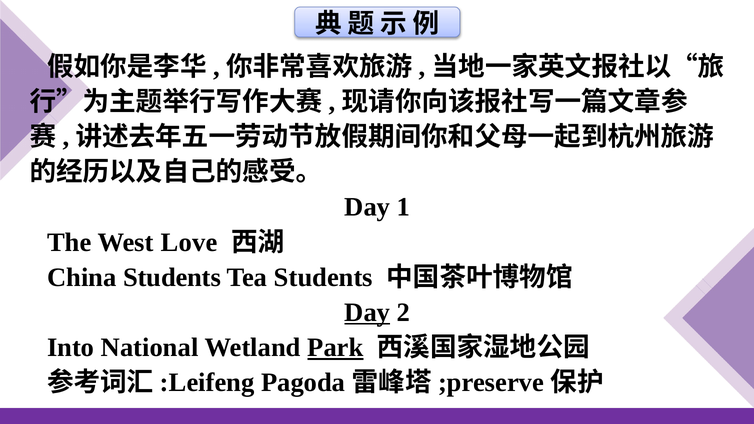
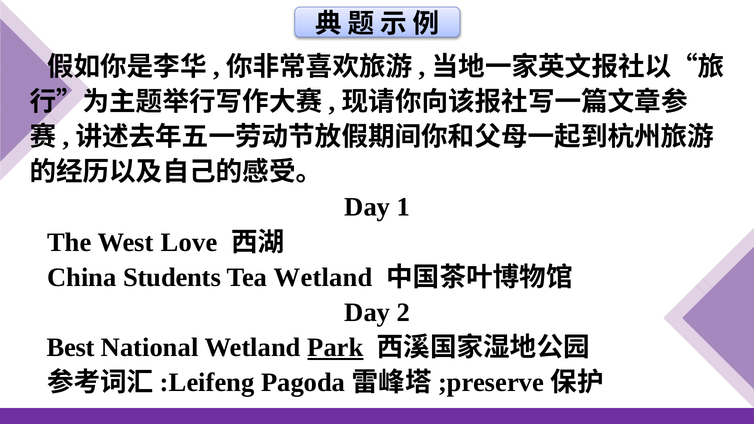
Tea Students: Students -> Wetland
Day at (367, 313) underline: present -> none
Into: Into -> Best
